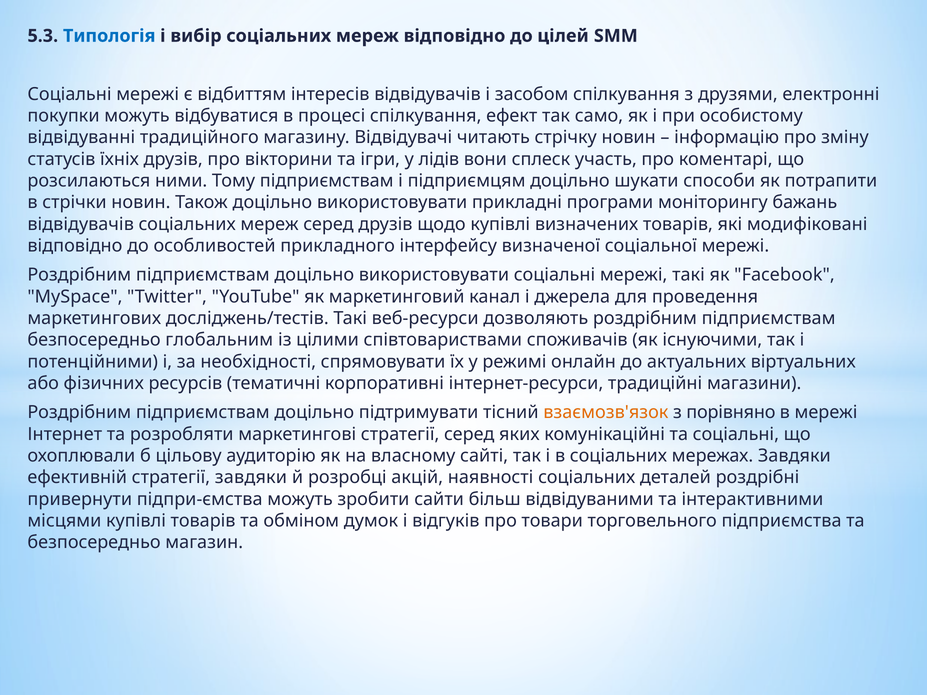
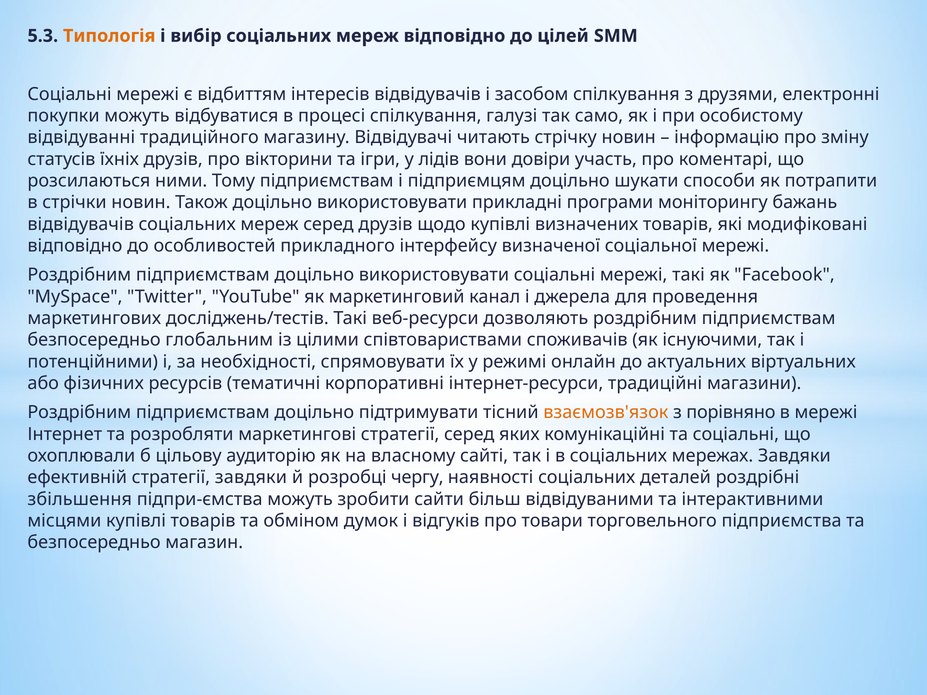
Типологія colour: blue -> orange
ефект: ефект -> галузі
сплеск: сплеск -> довіри
акцій: акцій -> чергу
привернути: привернути -> збільшення
